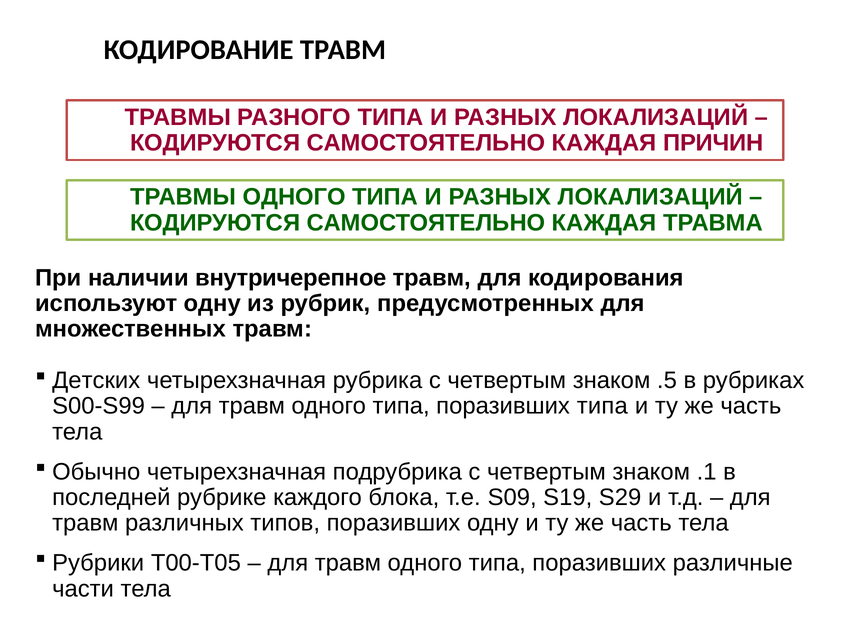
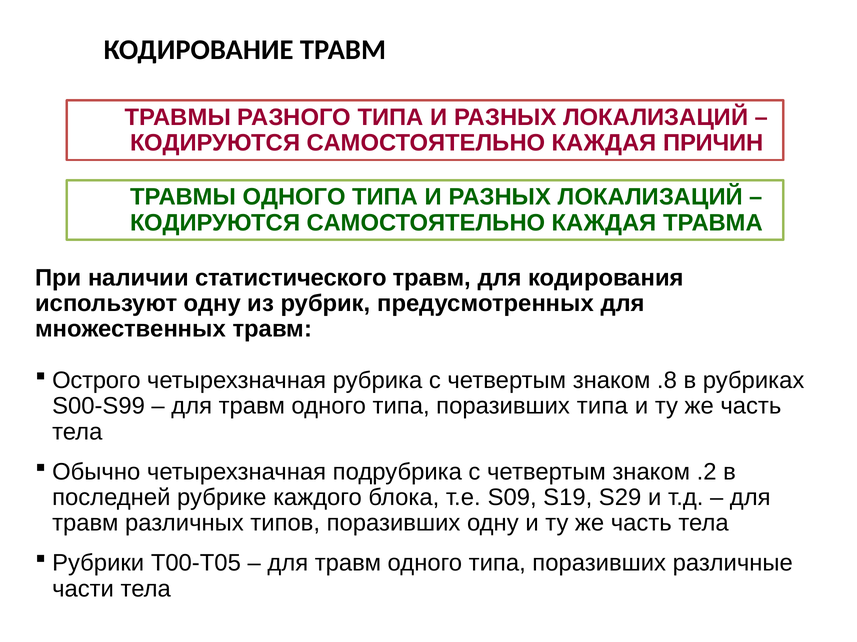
внутричерепное: внутричерепное -> статистического
Детских: Детских -> Острого
.5: .5 -> .8
.1: .1 -> .2
